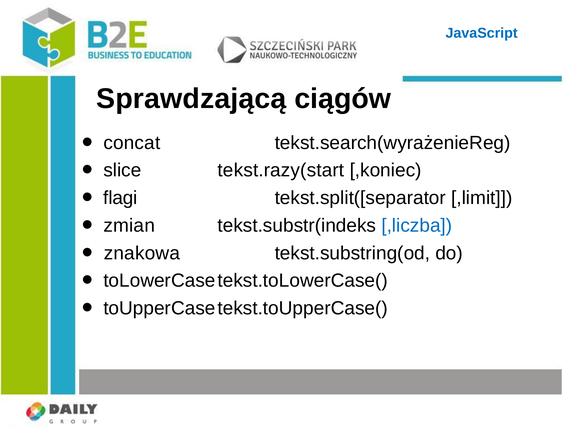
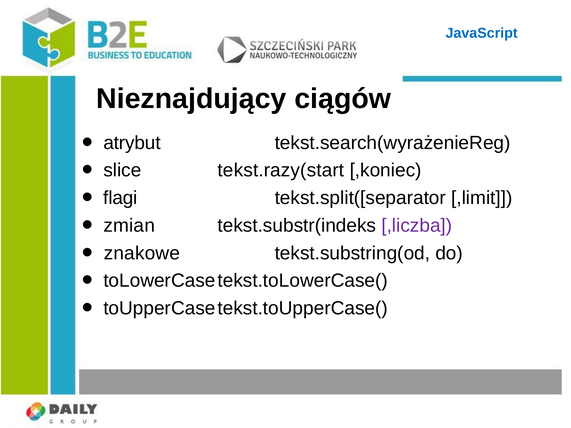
Sprawdzającą: Sprawdzającą -> Nieznajdujący
concat: concat -> atrybut
,liczba colour: blue -> purple
znakowa: znakowa -> znakowe
